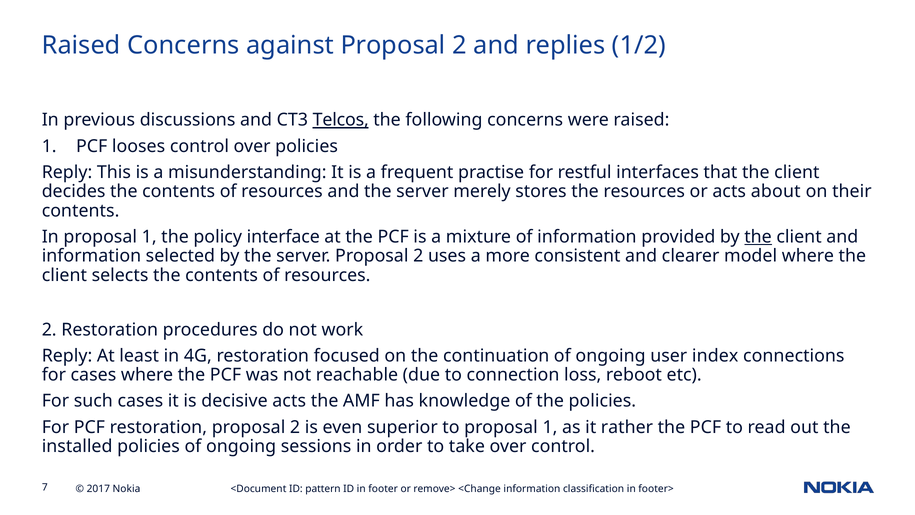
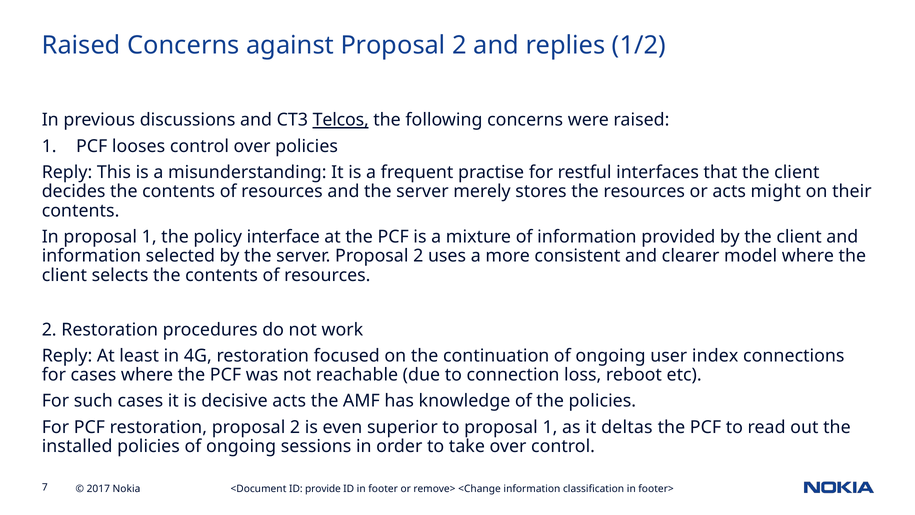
about: about -> might
the at (758, 237) underline: present -> none
rather: rather -> deltas
pattern: pattern -> provide
